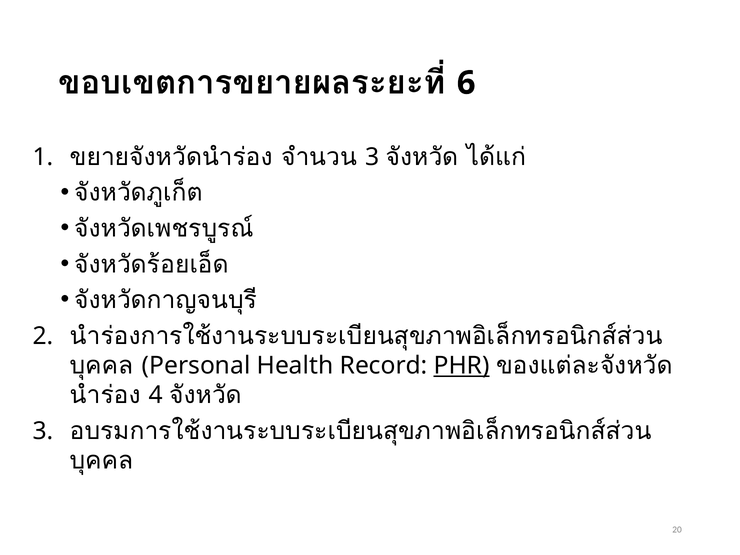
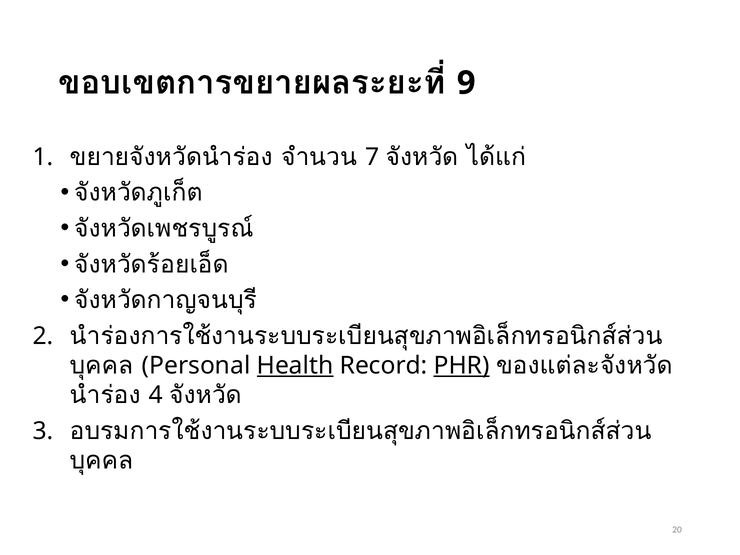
6: 6 -> 9
3 at (372, 157): 3 -> 7
Health underline: none -> present
